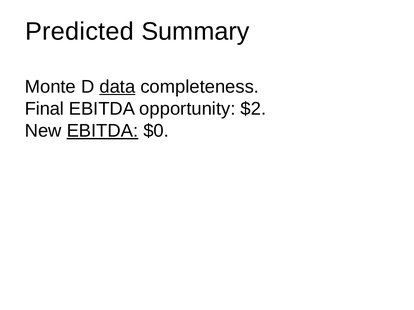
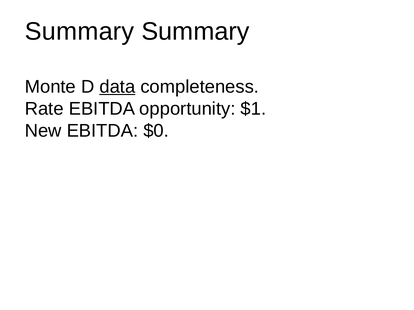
Predicted at (79, 31): Predicted -> Summary
Final: Final -> Rate
$2: $2 -> $1
EBITDA at (102, 131) underline: present -> none
